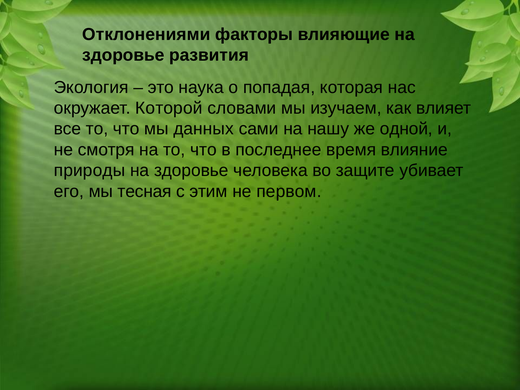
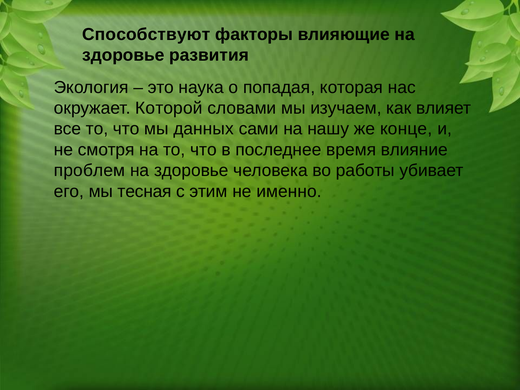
Отклонениями: Отклонениями -> Способствуют
одной: одной -> конце
природы: природы -> проблем
защите: защите -> работы
первом: первом -> именно
